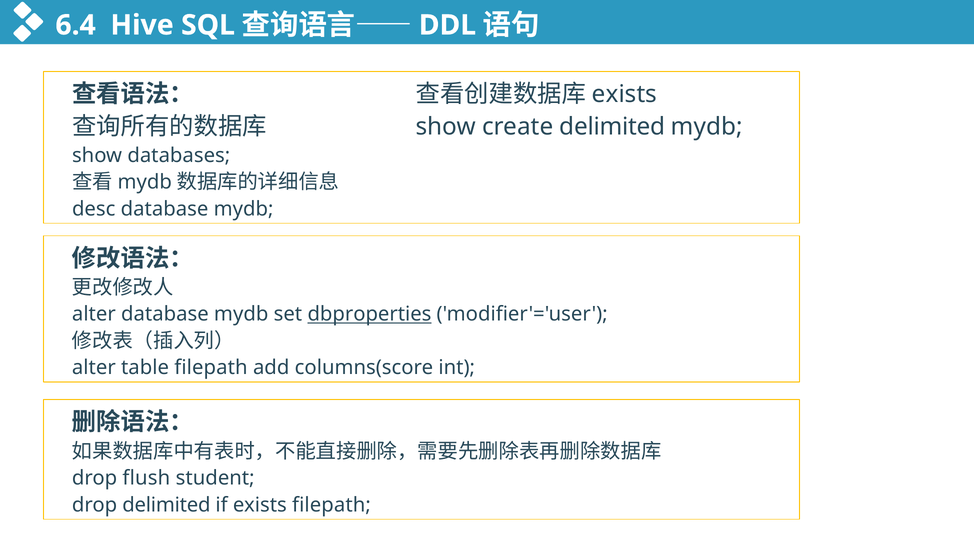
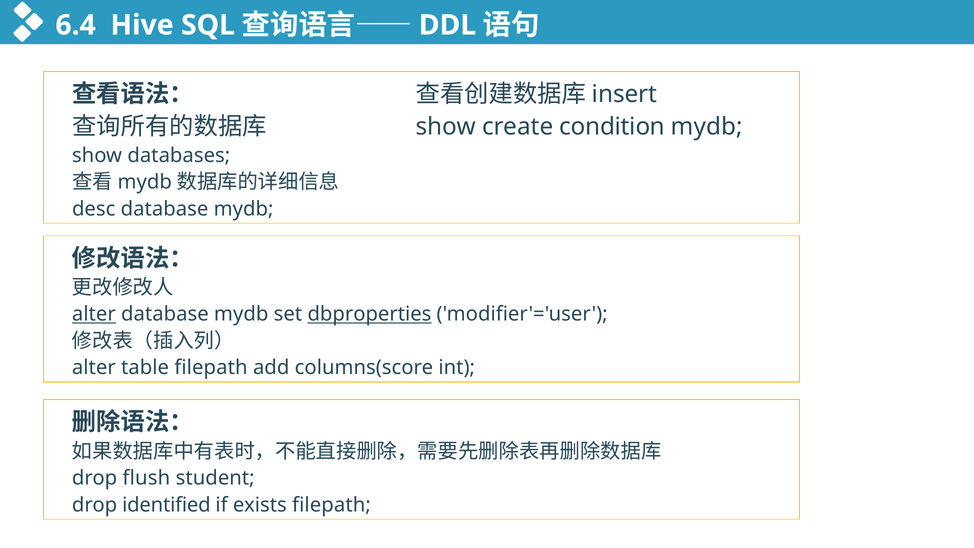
exists at (625, 94): exists -> insert
create delimited: delimited -> condition
alter at (94, 314) underline: none -> present
drop delimited: delimited -> identified
